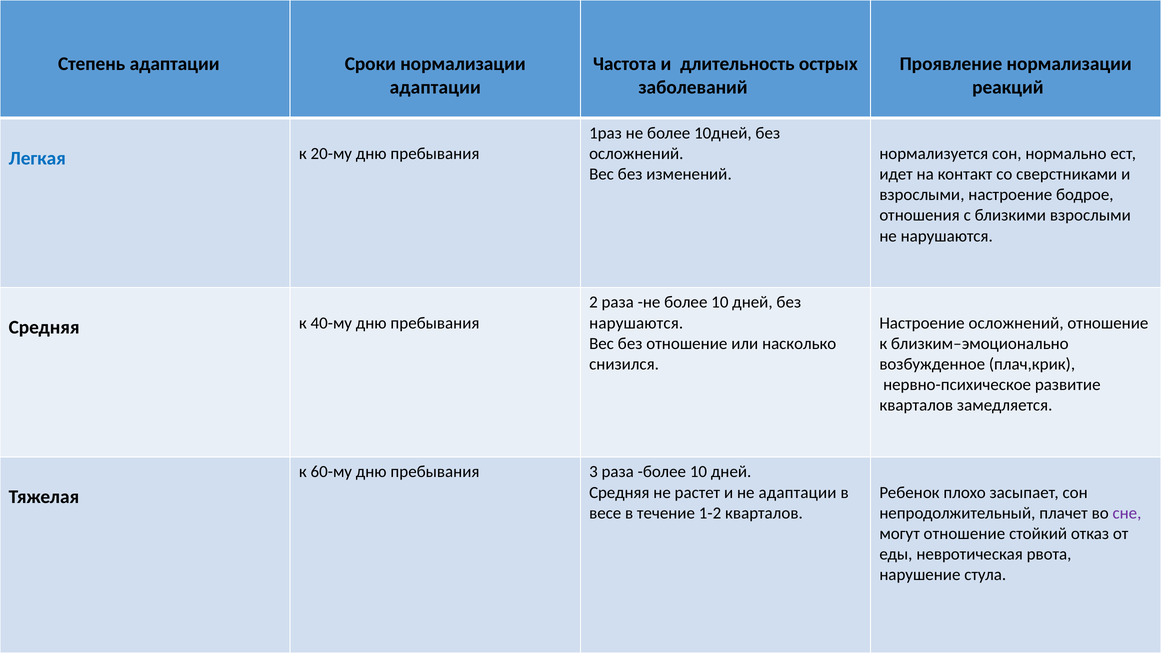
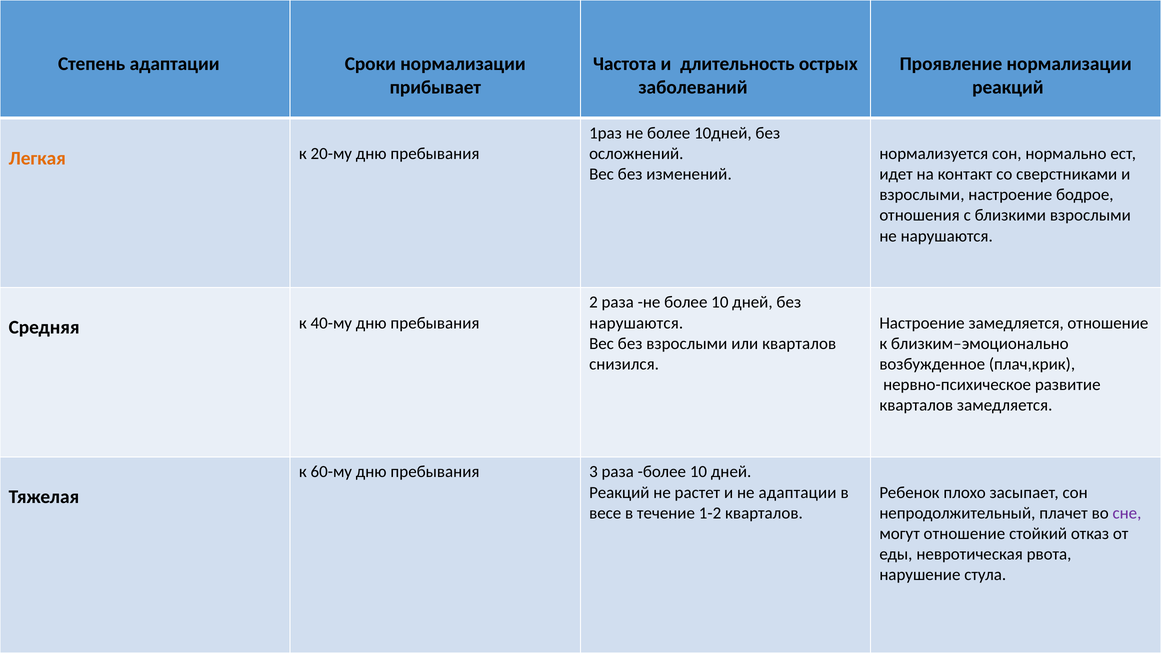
адаптации at (435, 87): адаптации -> прибывает
Легкая colour: blue -> orange
Настроение осложнений: осложнений -> замедляется
без отношение: отношение -> взрослыми
или насколько: насколько -> кварталов
Средняя at (619, 493): Средняя -> Реакций
